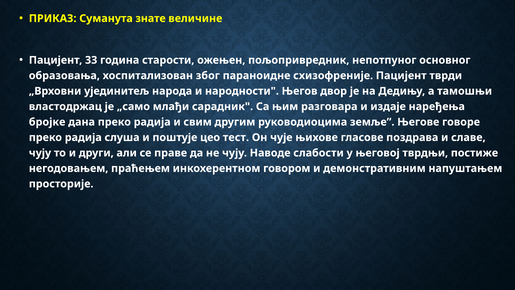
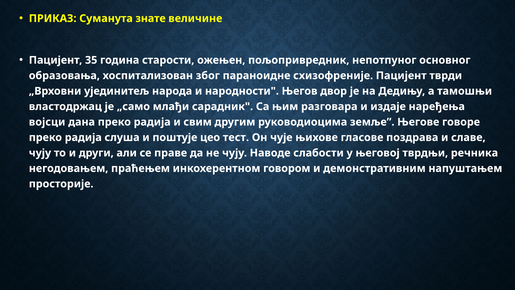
33: 33 -> 35
бројке: бројке -> војсци
постиже: постиже -> речника
